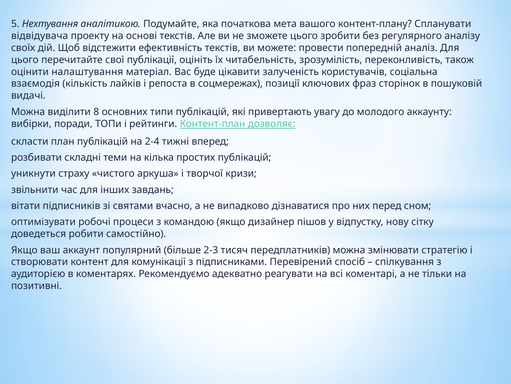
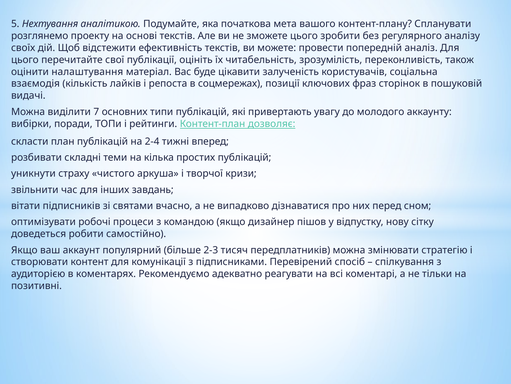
відвідувача: відвідувача -> розглянемо
8: 8 -> 7
